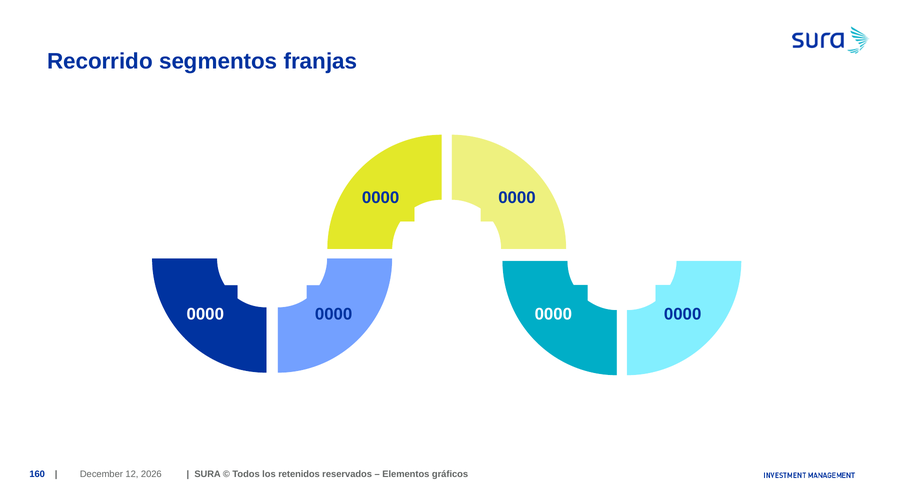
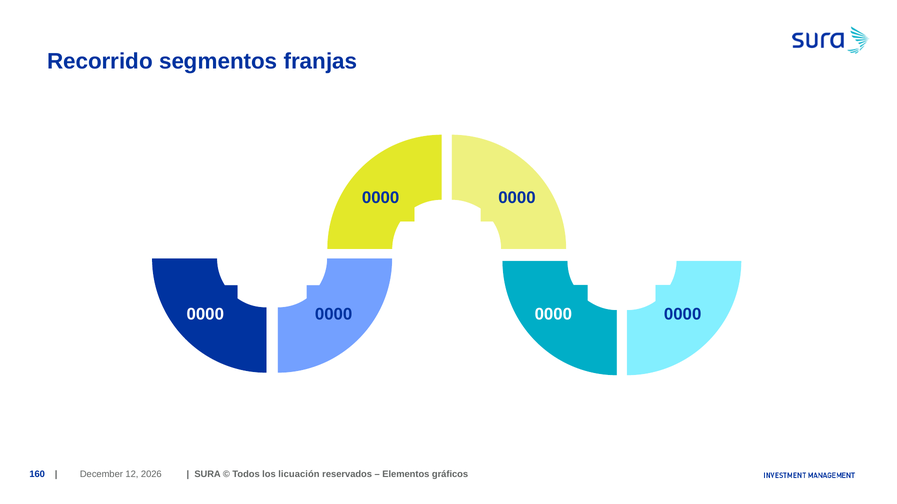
retenidos: retenidos -> licuación
